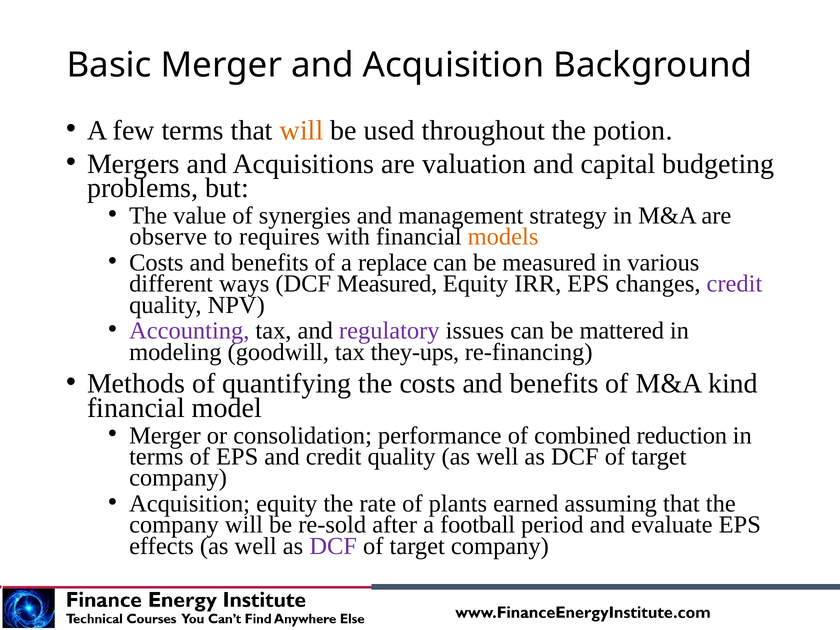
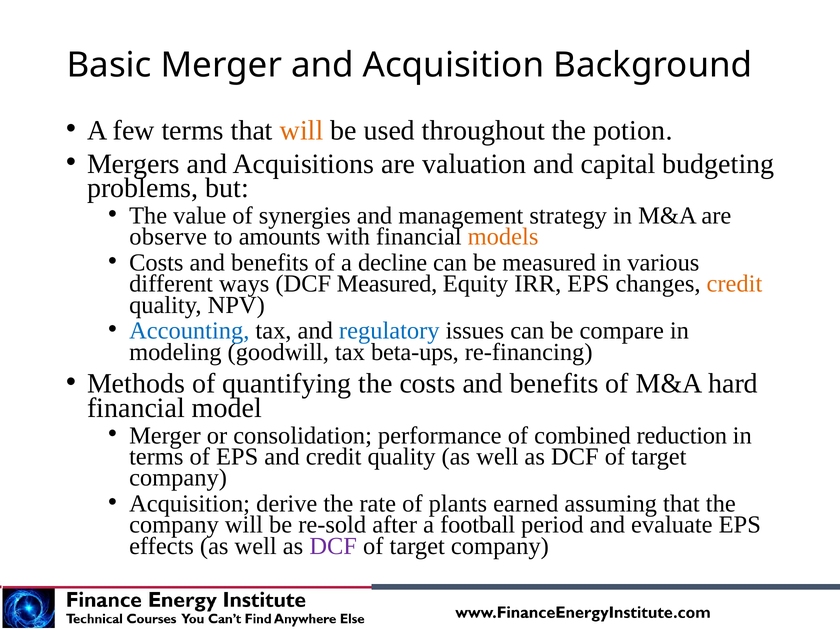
requires: requires -> amounts
replace: replace -> decline
credit at (734, 284) colour: purple -> orange
Accounting colour: purple -> blue
regulatory colour: purple -> blue
mattered: mattered -> compare
they-ups: they-ups -> beta-ups
kind: kind -> hard
Acquisition equity: equity -> derive
